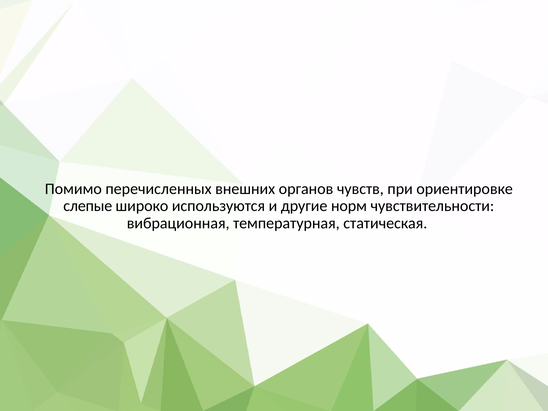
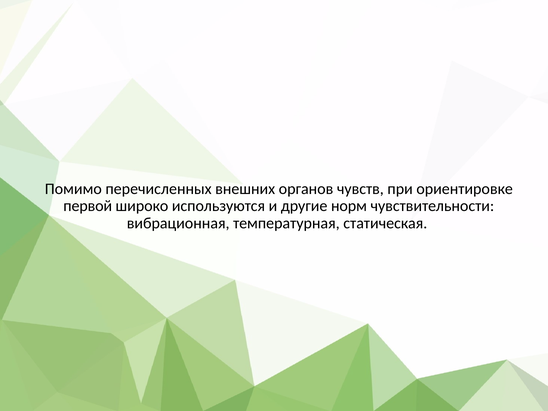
слепые: слепые -> первой
